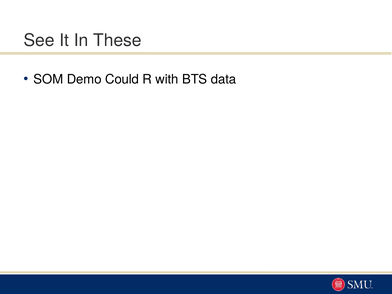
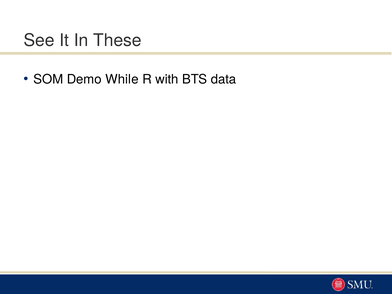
Could: Could -> While
